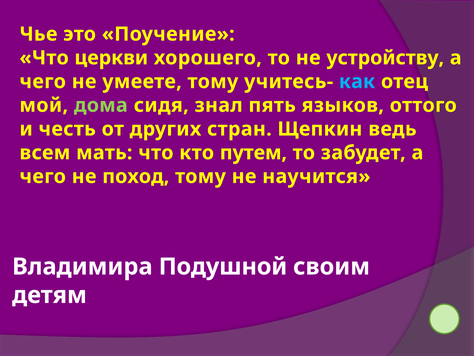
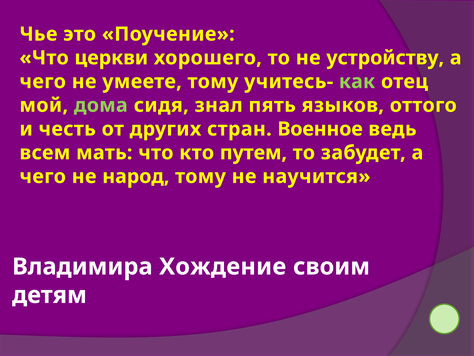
как colour: light blue -> light green
Щепкин: Щепкин -> Военное
поход: поход -> народ
Подушной: Подушной -> Хождение
